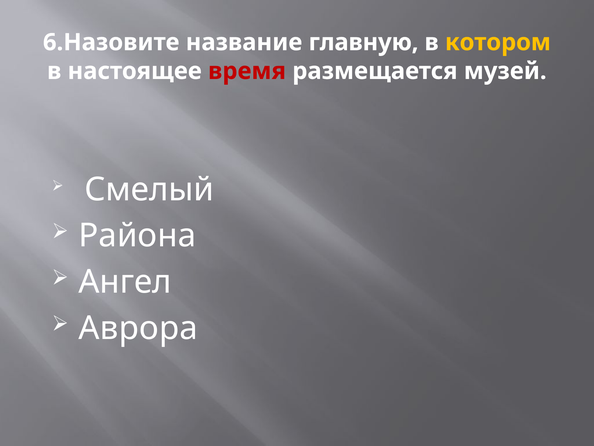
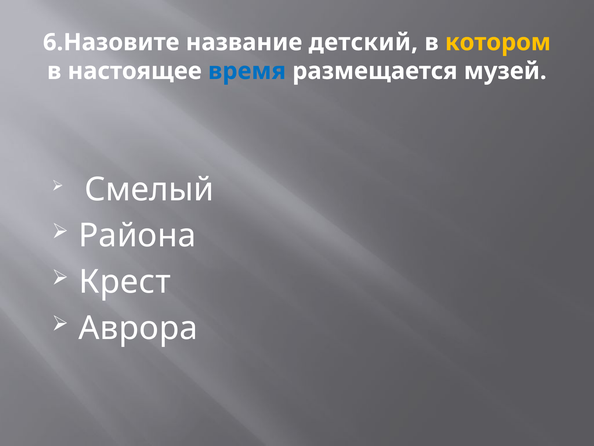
главную: главную -> детский
время colour: red -> blue
Ангел: Ангел -> Крест
